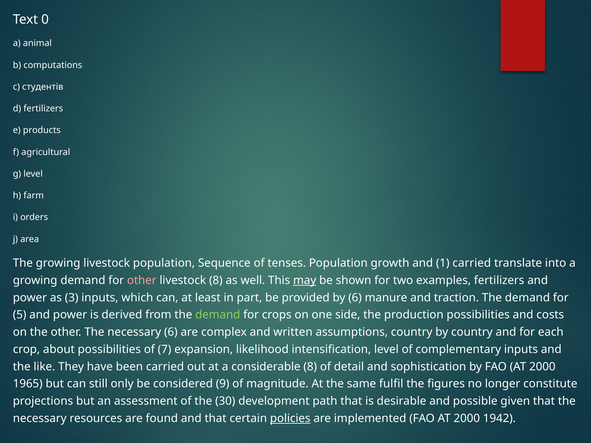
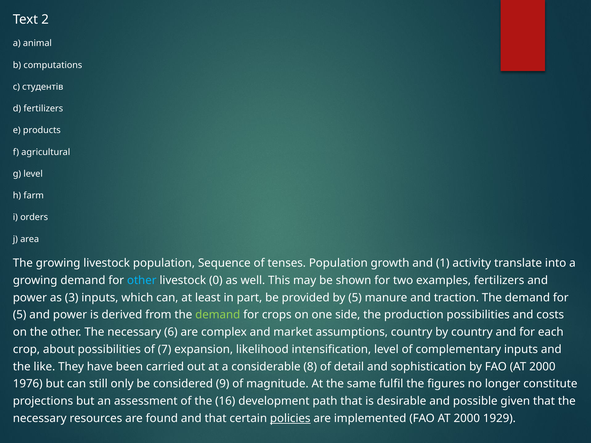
0: 0 -> 2
1 carried: carried -> activity
other at (142, 281) colour: pink -> light blue
livestock 8: 8 -> 0
may underline: present -> none
by 6: 6 -> 5
written: written -> market
1965: 1965 -> 1976
30: 30 -> 16
1942: 1942 -> 1929
